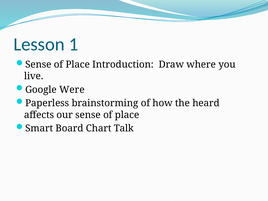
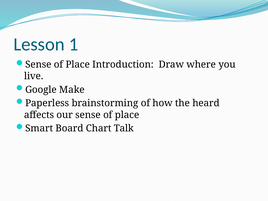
Were: Were -> Make
